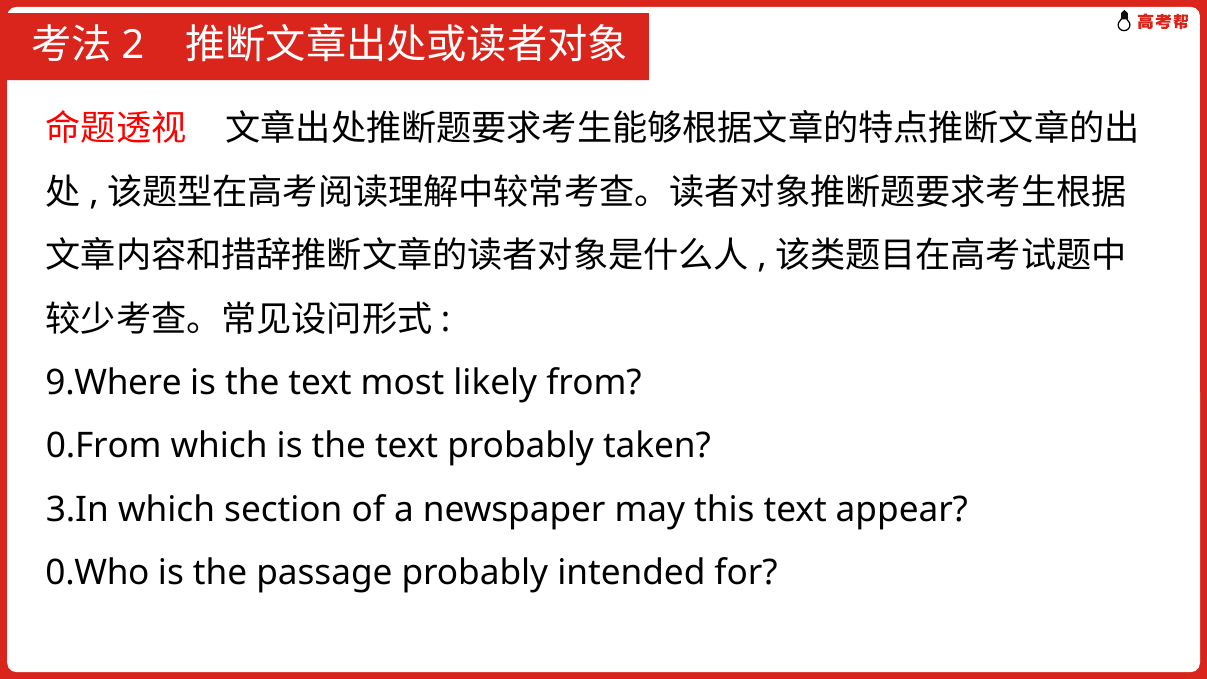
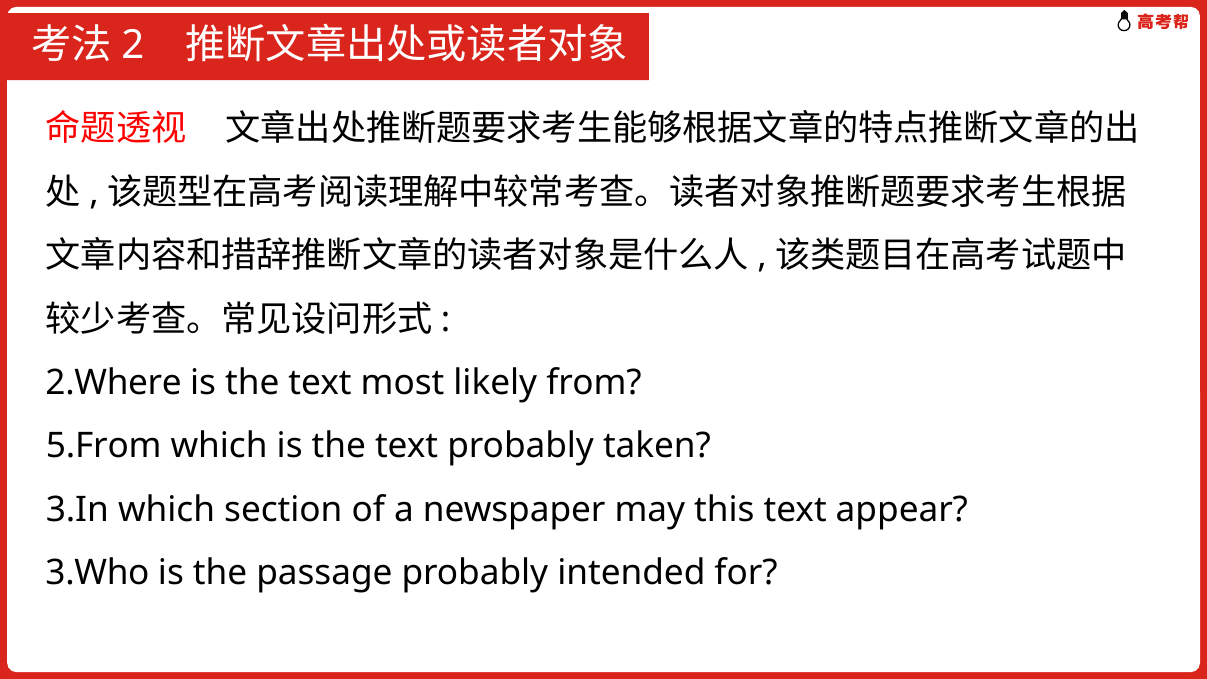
9.Where: 9.Where -> 2.Where
0.From: 0.From -> 5.From
0.Who: 0.Who -> 3.Who
